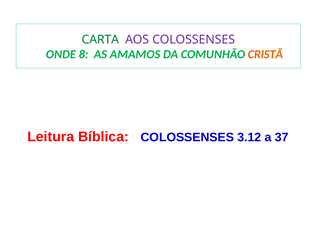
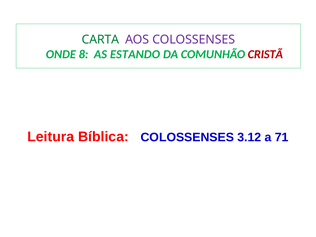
AMAMOS: AMAMOS -> ESTANDO
CRISTÃ colour: orange -> red
37: 37 -> 71
